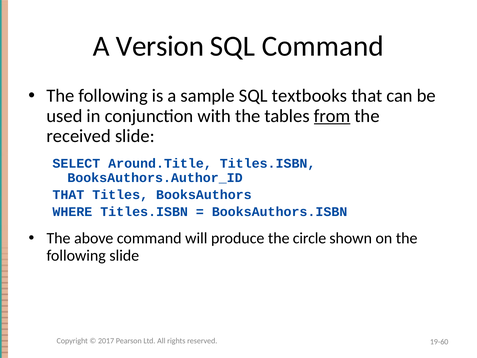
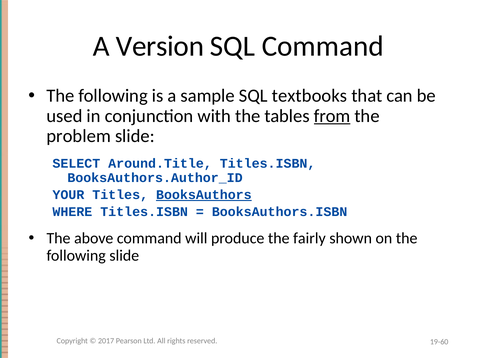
received: received -> problem
THAT at (68, 195): THAT -> YOUR
BooksAuthors underline: none -> present
circle: circle -> fairly
